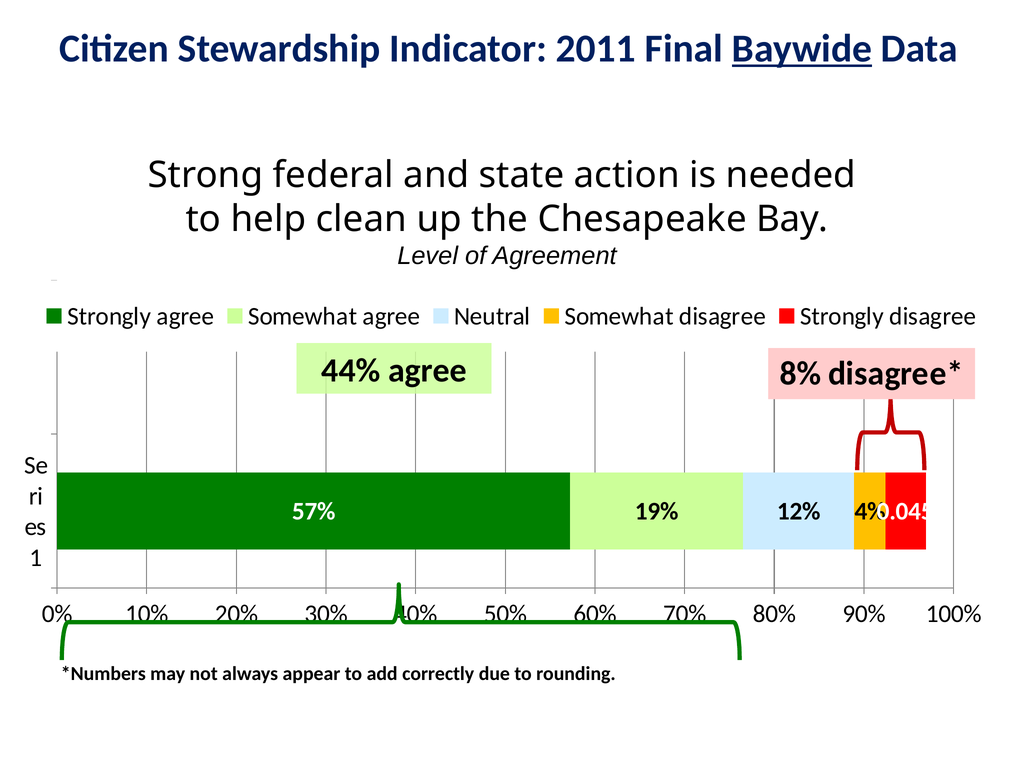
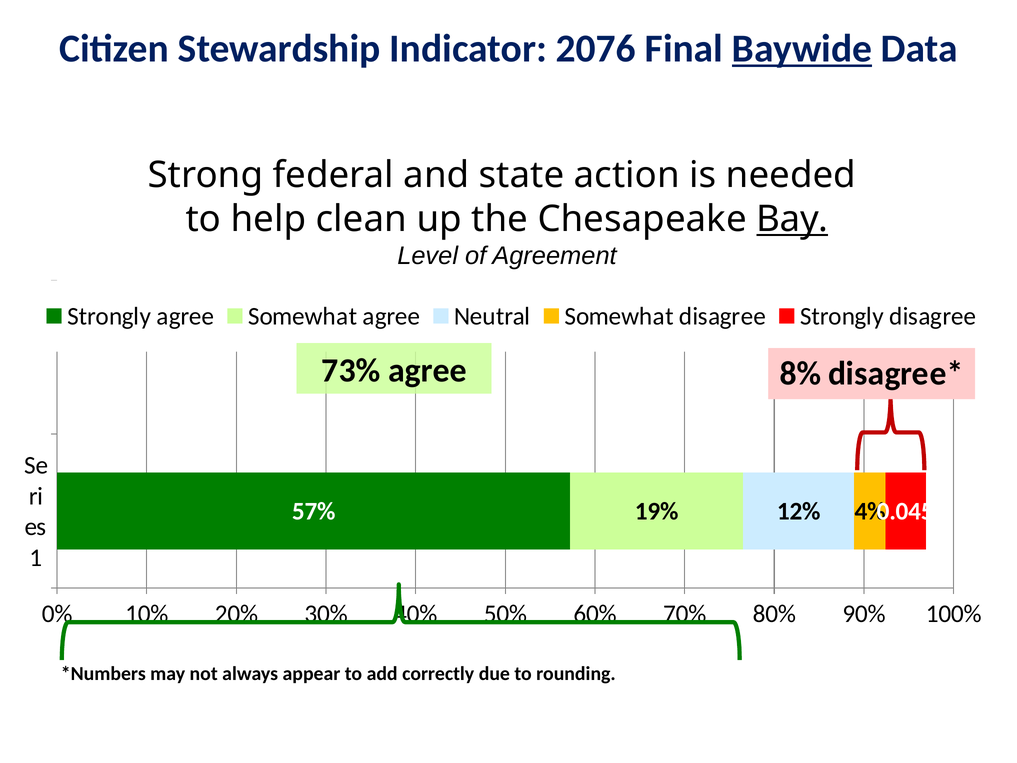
2011: 2011 -> 2076
Bay underline: none -> present
44%: 44% -> 73%
